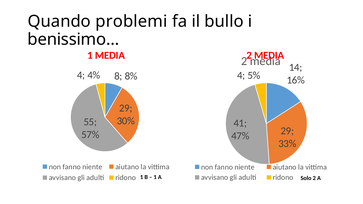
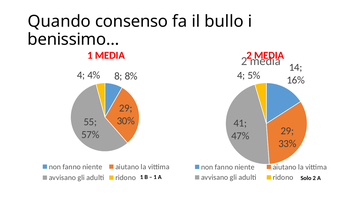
problemi: problemi -> consenso
